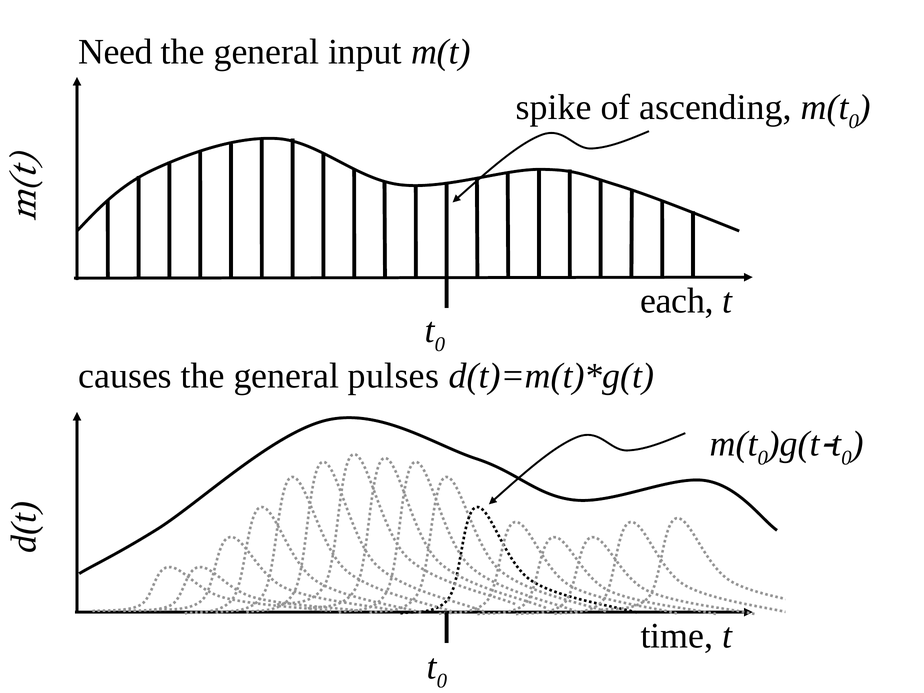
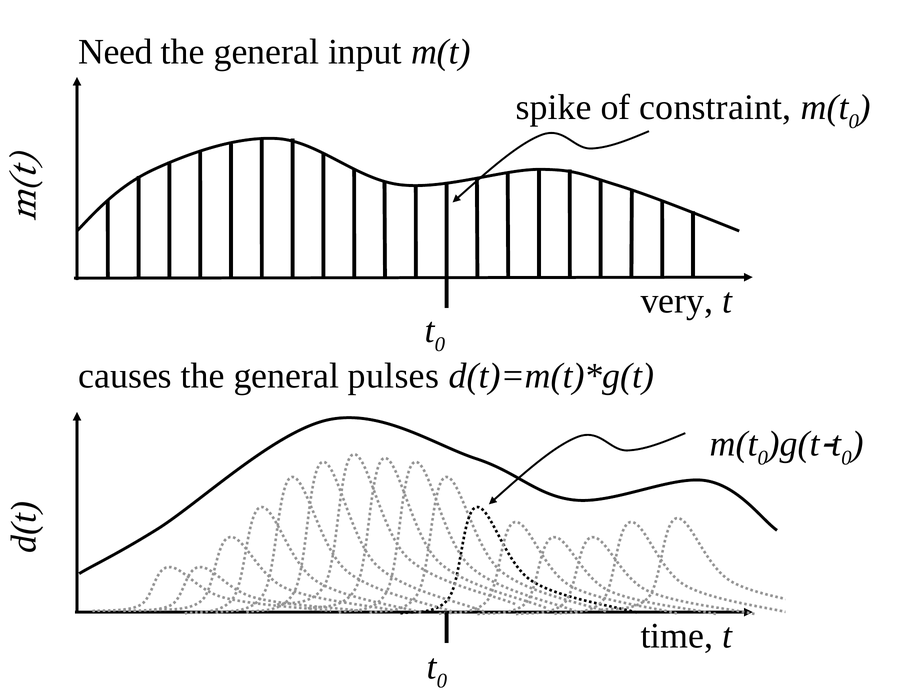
ascending: ascending -> constraint
each: each -> very
